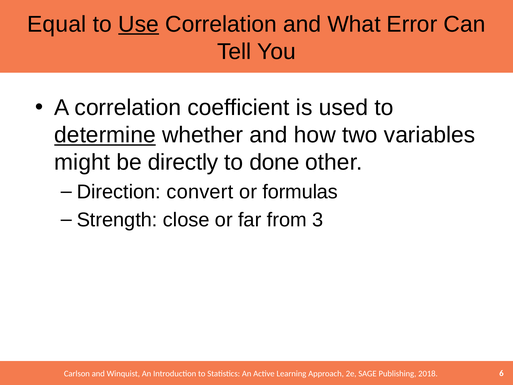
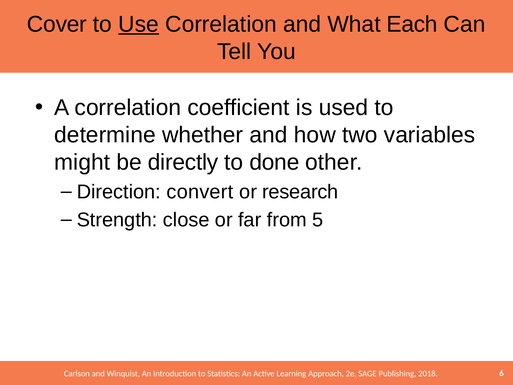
Equal: Equal -> Cover
Error: Error -> Each
determine underline: present -> none
formulas: formulas -> research
3: 3 -> 5
